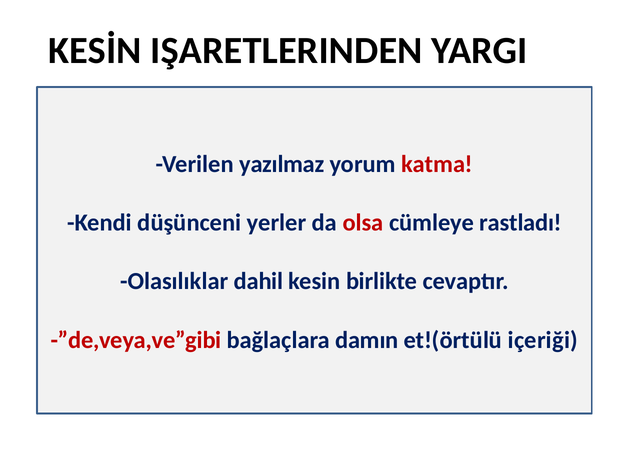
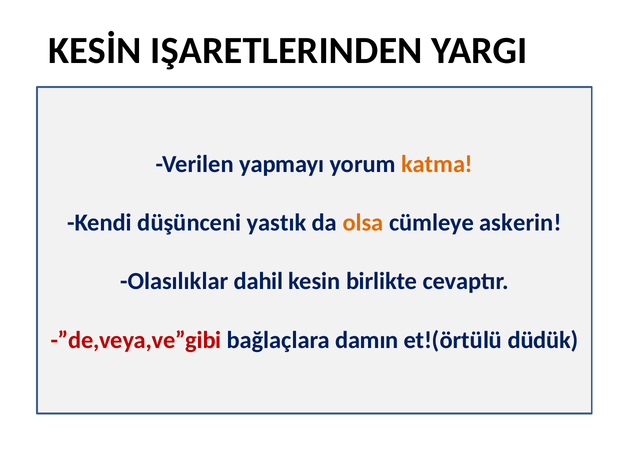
yazılmaz: yazılmaz -> yapmayı
katma colour: red -> orange
yerler: yerler -> yastık
olsa colour: red -> orange
rastladı: rastladı -> askerin
içeriği: içeriği -> düdük
